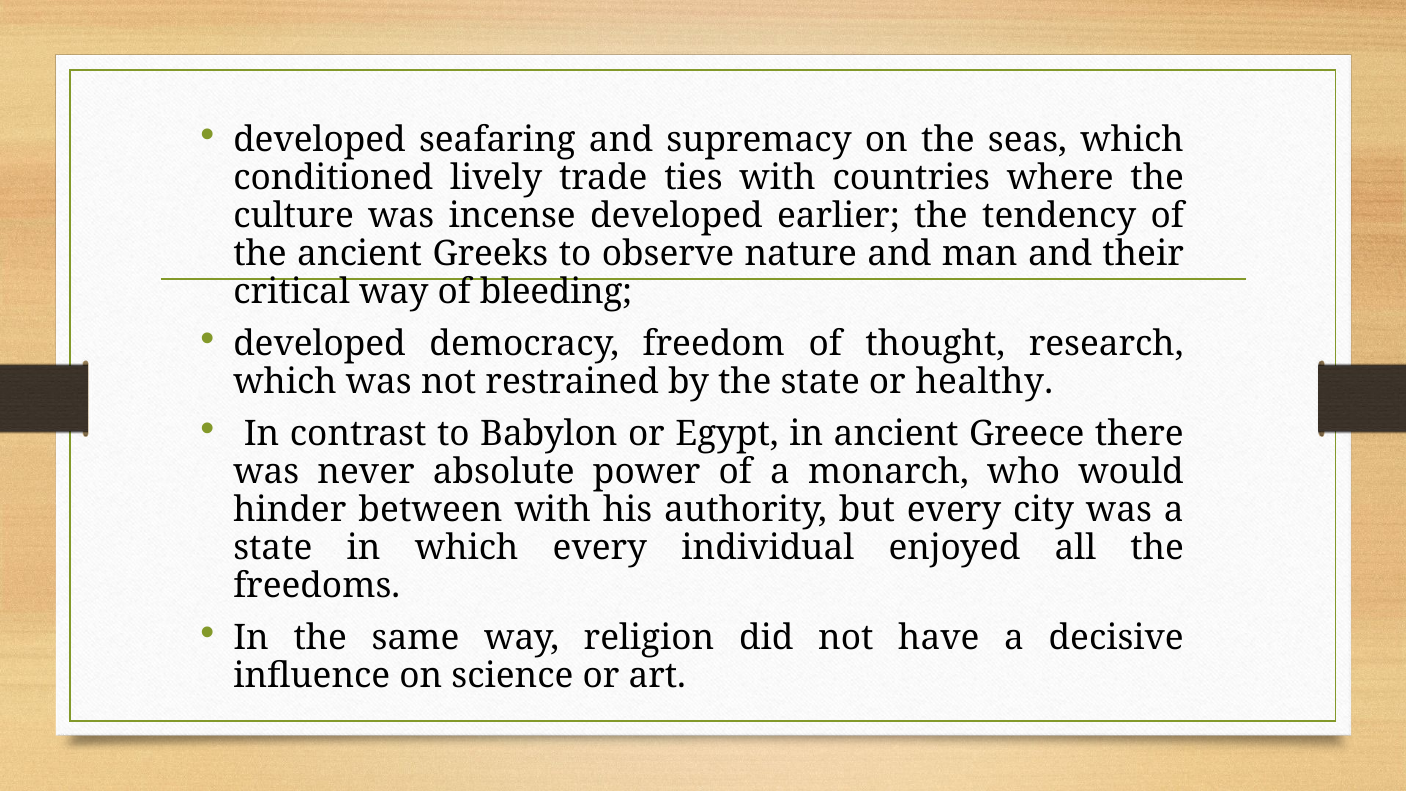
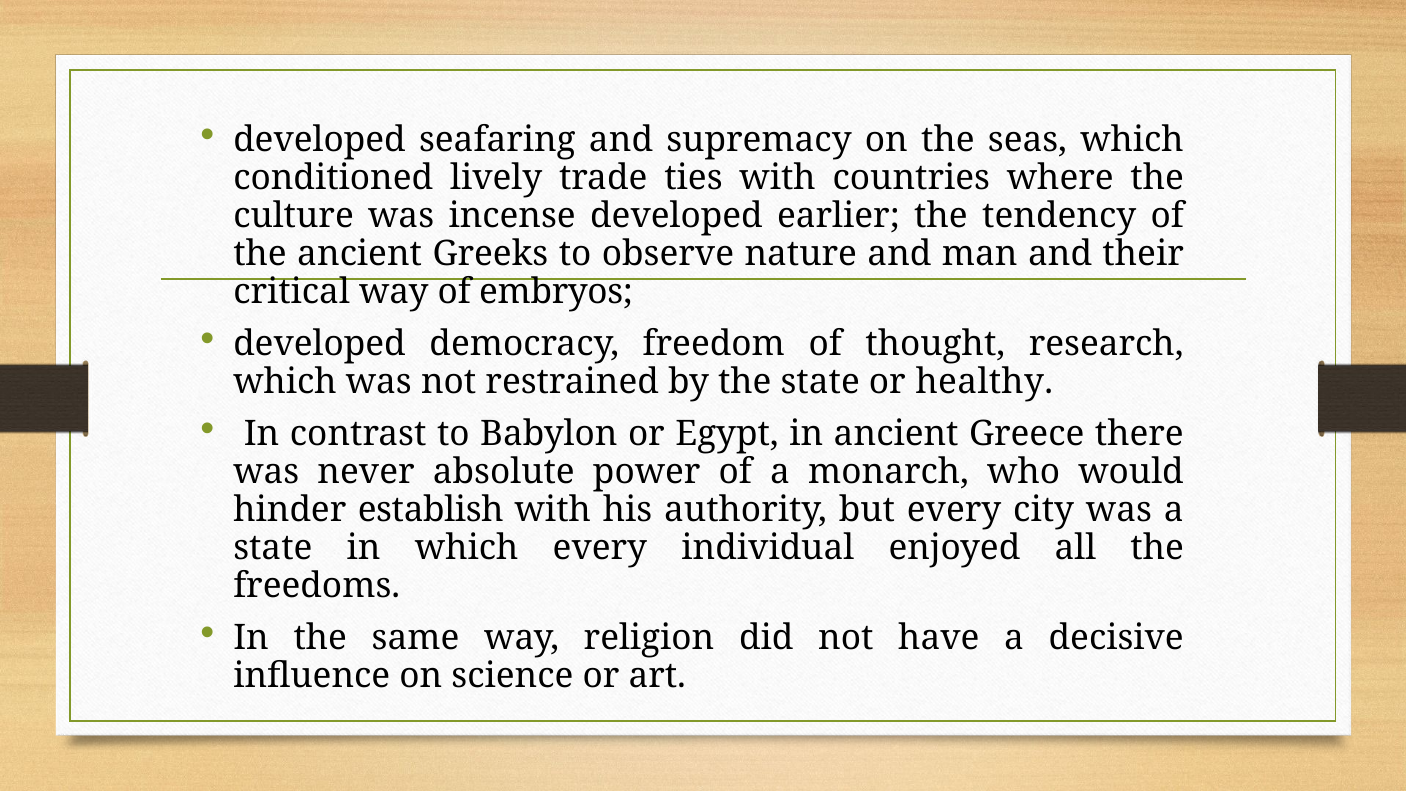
bleeding: bleeding -> embryos
between: between -> establish
